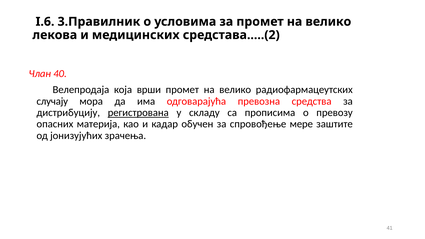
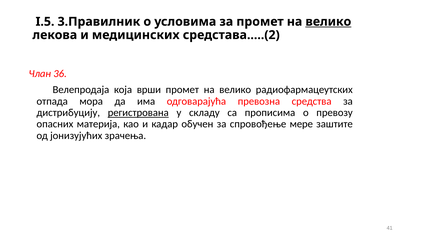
I.6: I.6 -> I.5
велико at (328, 22) underline: none -> present
40: 40 -> 36
случају: случају -> отпада
